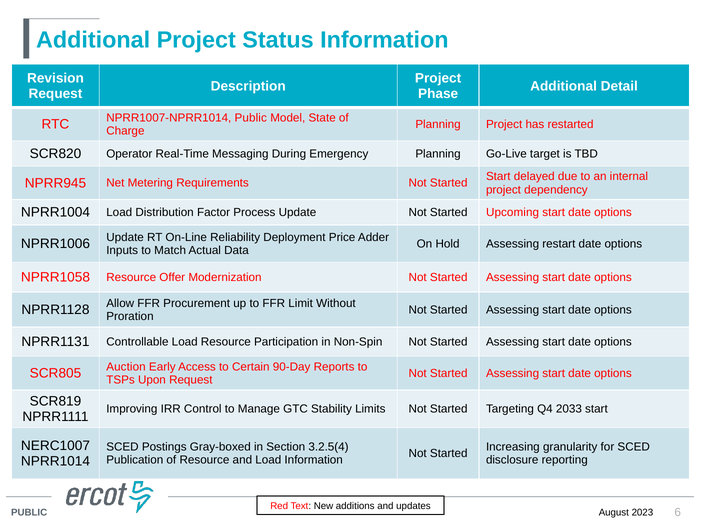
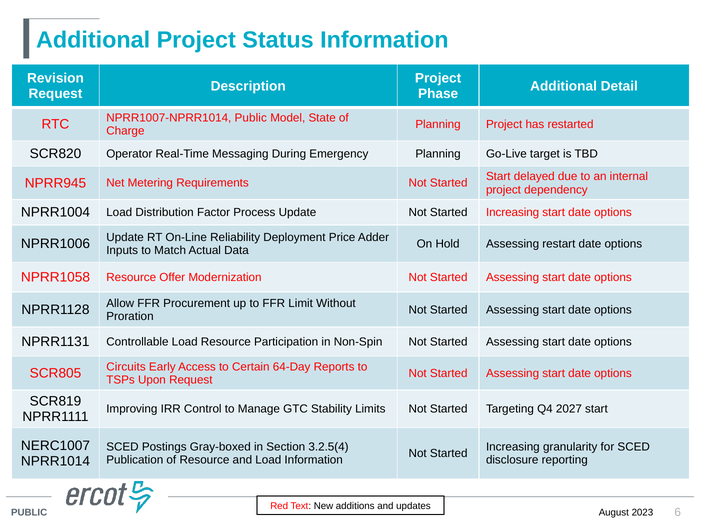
Update Not Started Upcoming: Upcoming -> Increasing
Auction: Auction -> Circuits
90-Day: 90-Day -> 64-Day
2033: 2033 -> 2027
